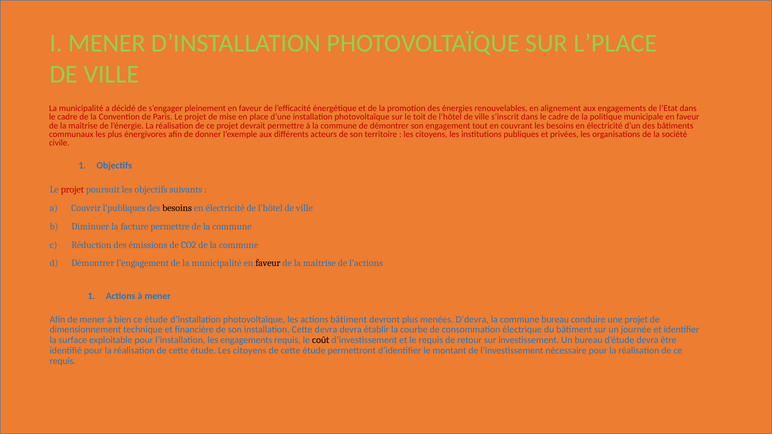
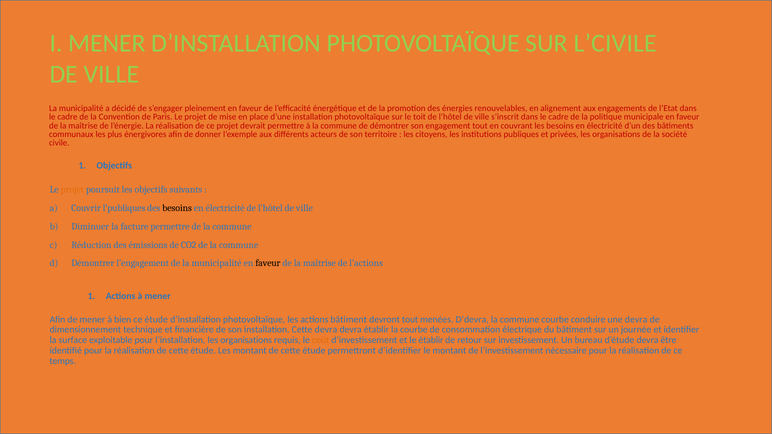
L’PLACE: L’PLACE -> L’CIVILE
projet at (72, 190) colour: red -> orange
devront plus: plus -> tout
commune bureau: bureau -> courbe
une projet: projet -> devra
l’installation les engagements: engagements -> organisations
coût colour: black -> orange
le requis: requis -> établir
étude Les citoyens: citoyens -> montant
requis at (63, 361): requis -> temps
